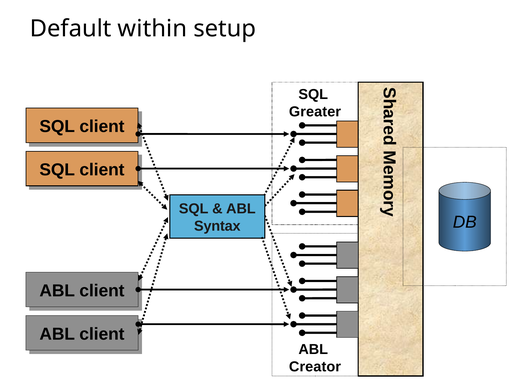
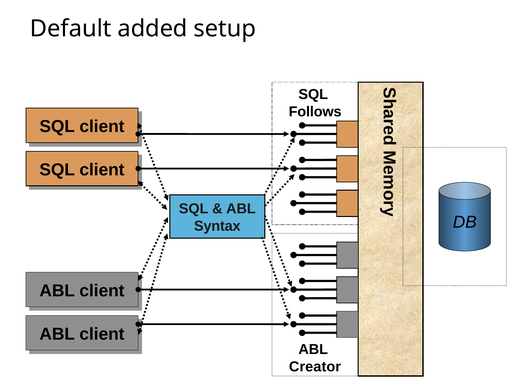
within: within -> added
Greater: Greater -> Follows
